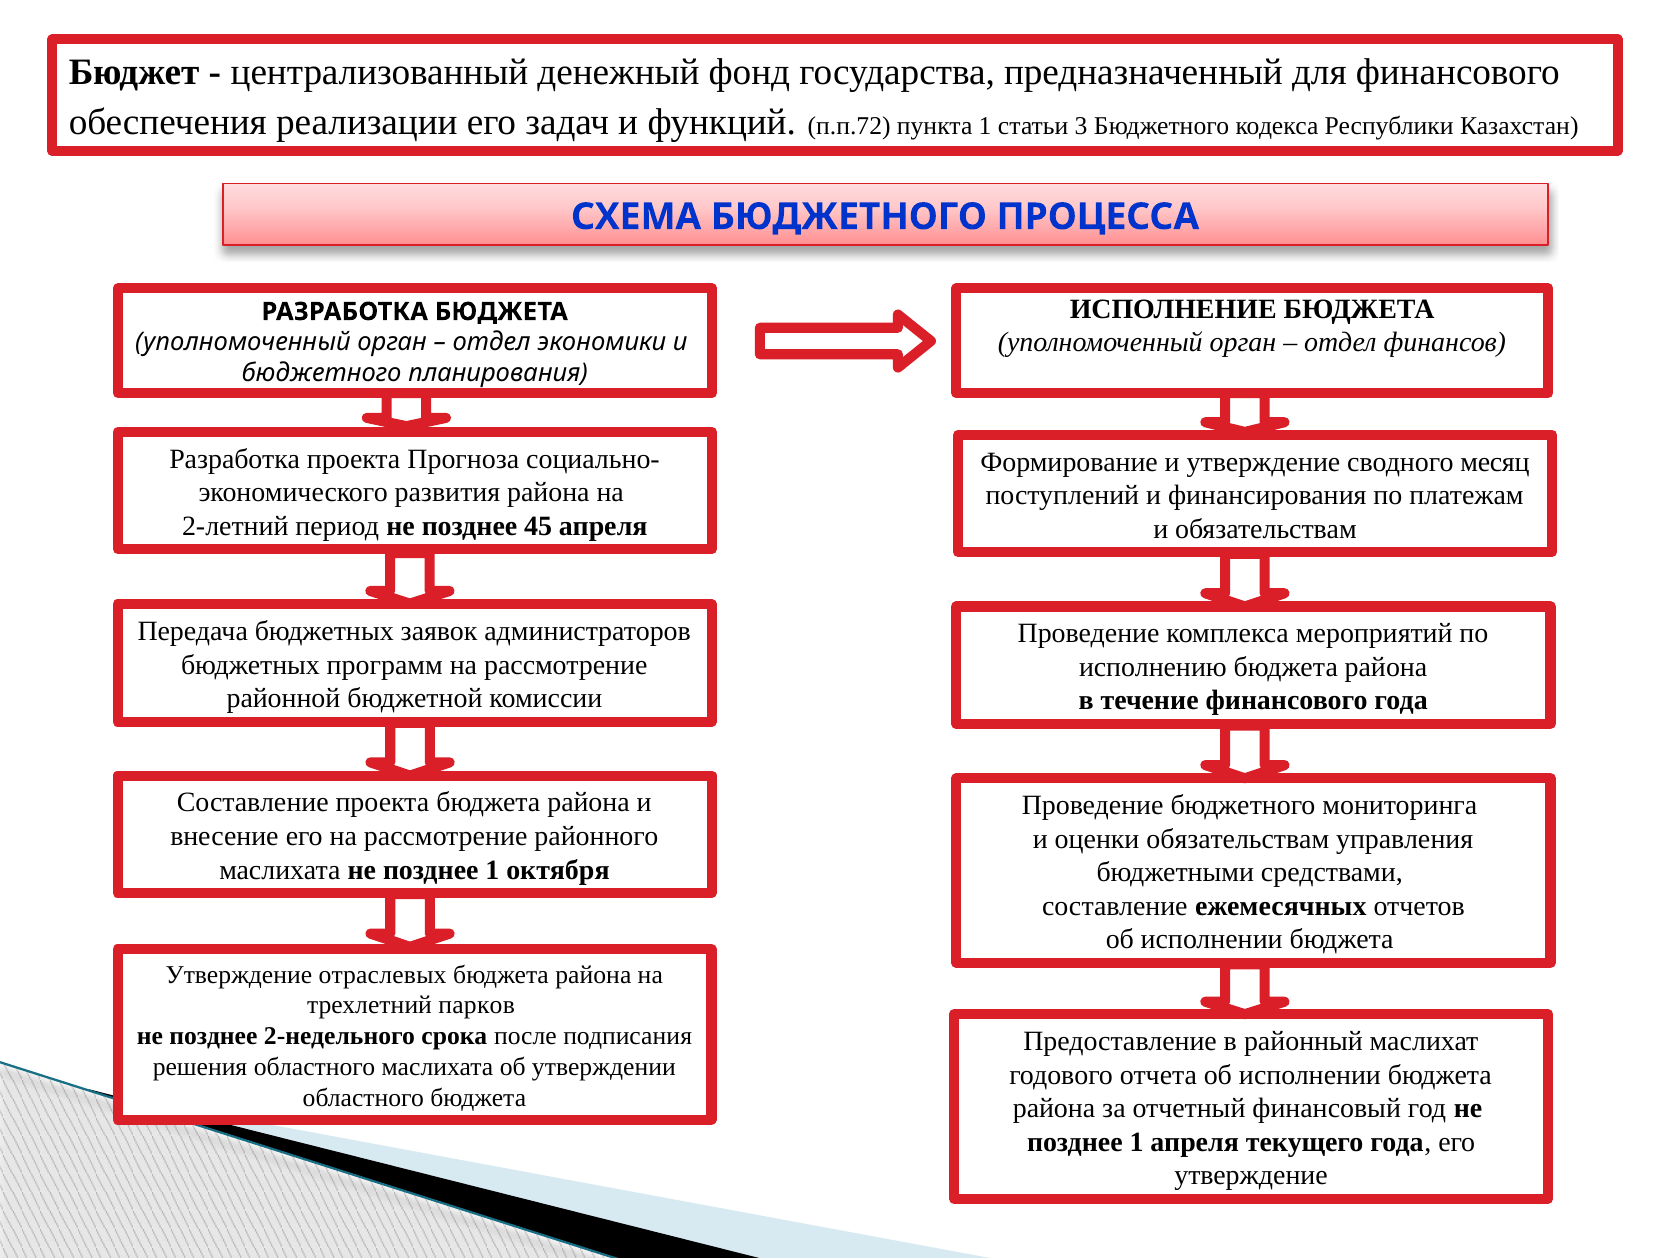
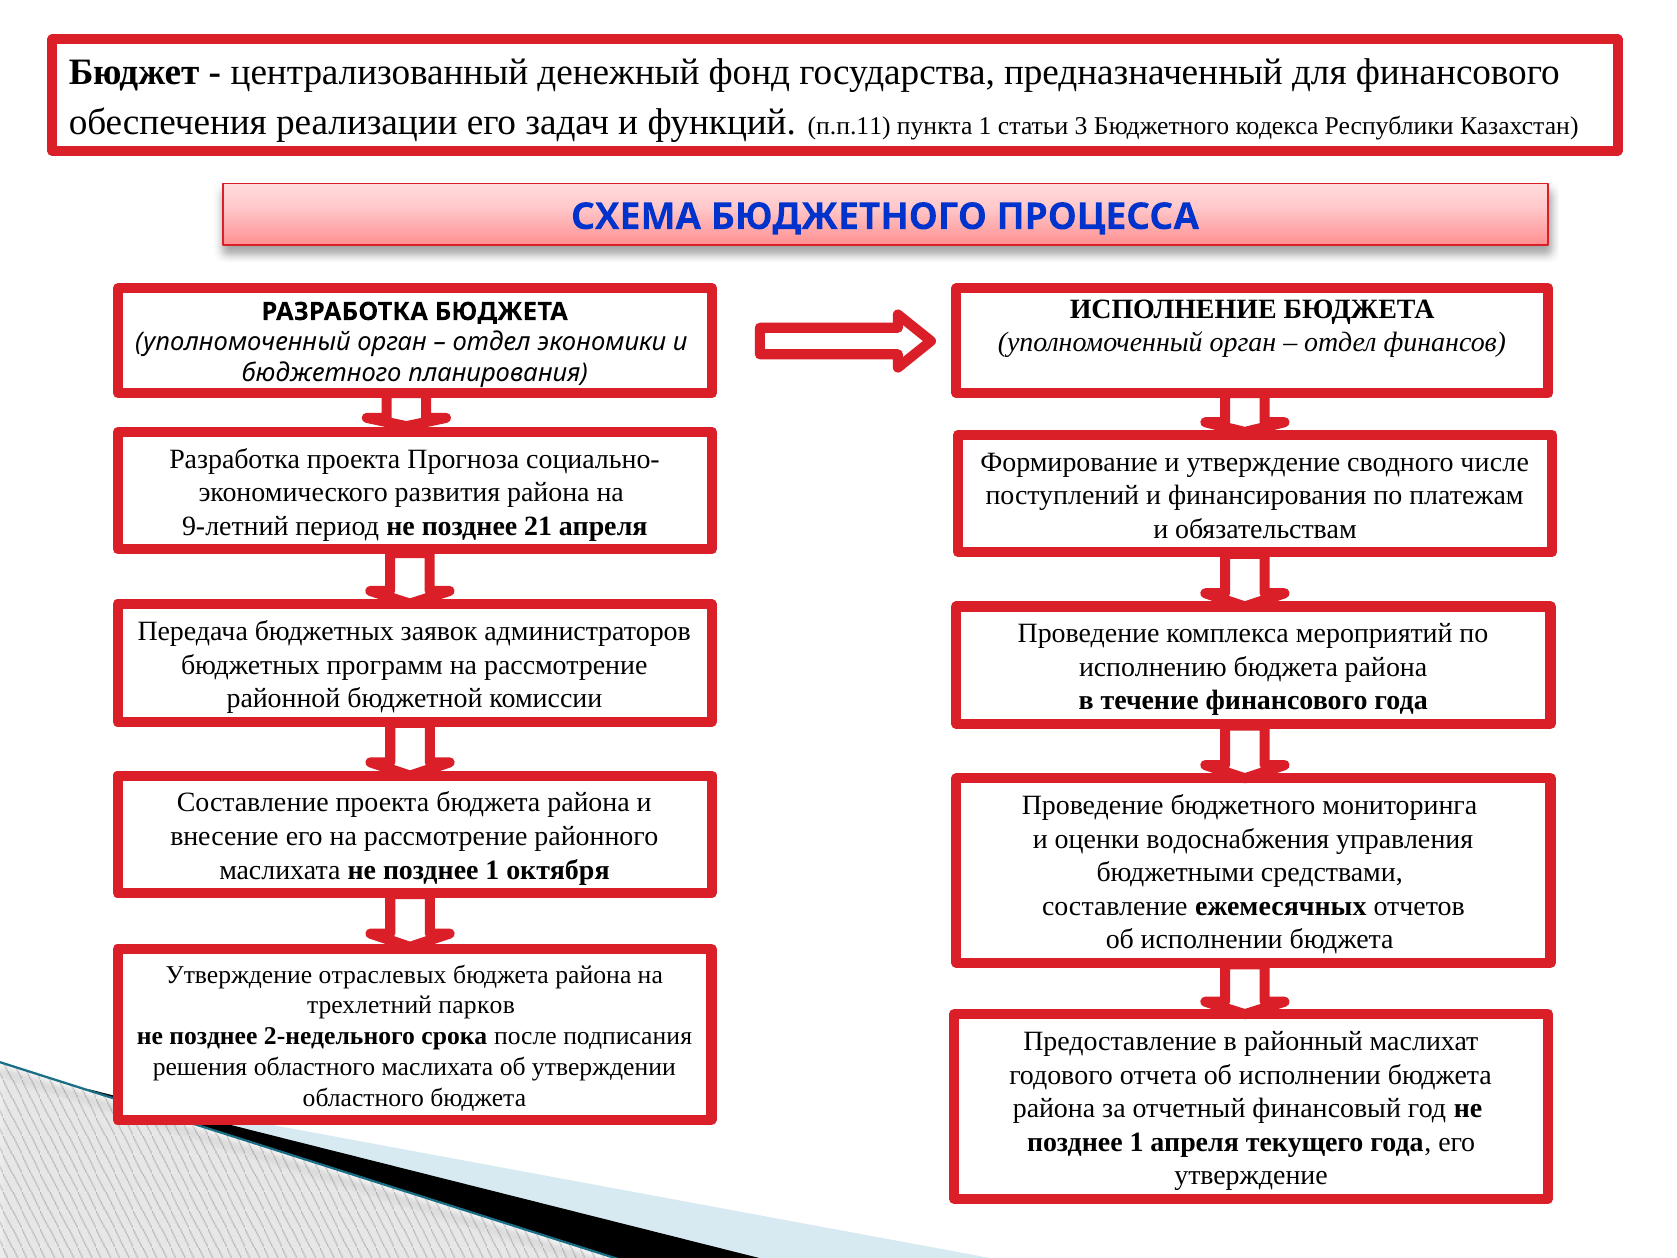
п.п.72: п.п.72 -> п.п.11
месяц: месяц -> числе
2-летний: 2-летний -> 9-летний
45: 45 -> 21
оценки обязательствам: обязательствам -> водоснабжения
